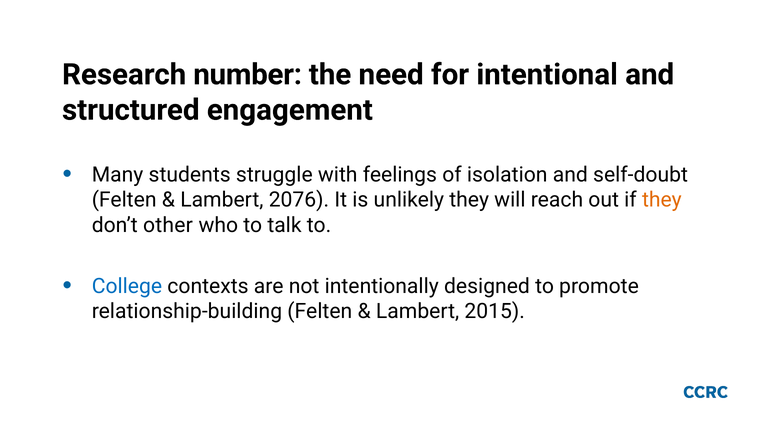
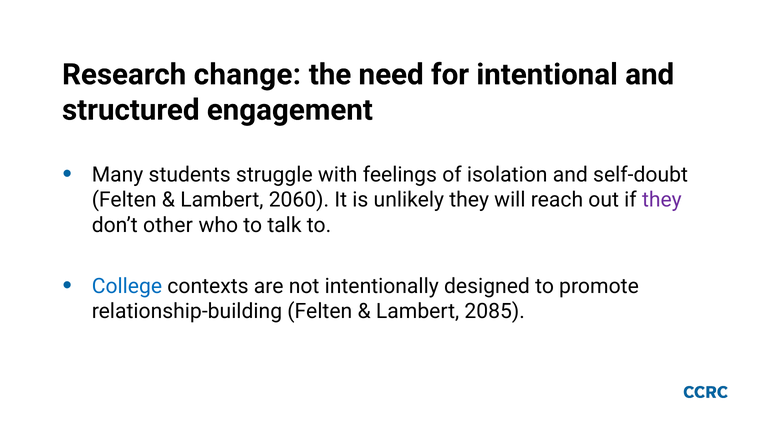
number: number -> change
2076: 2076 -> 2060
they at (662, 200) colour: orange -> purple
2015: 2015 -> 2085
